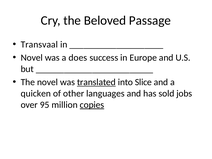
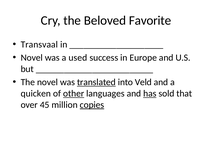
Passage: Passage -> Favorite
does: does -> used
Slice: Slice -> Veld
other underline: none -> present
has underline: none -> present
jobs: jobs -> that
95: 95 -> 45
